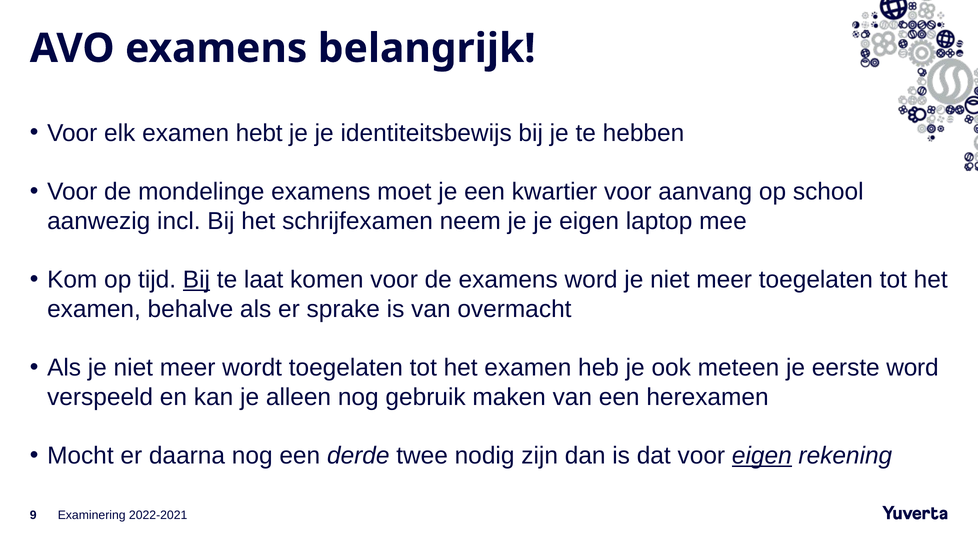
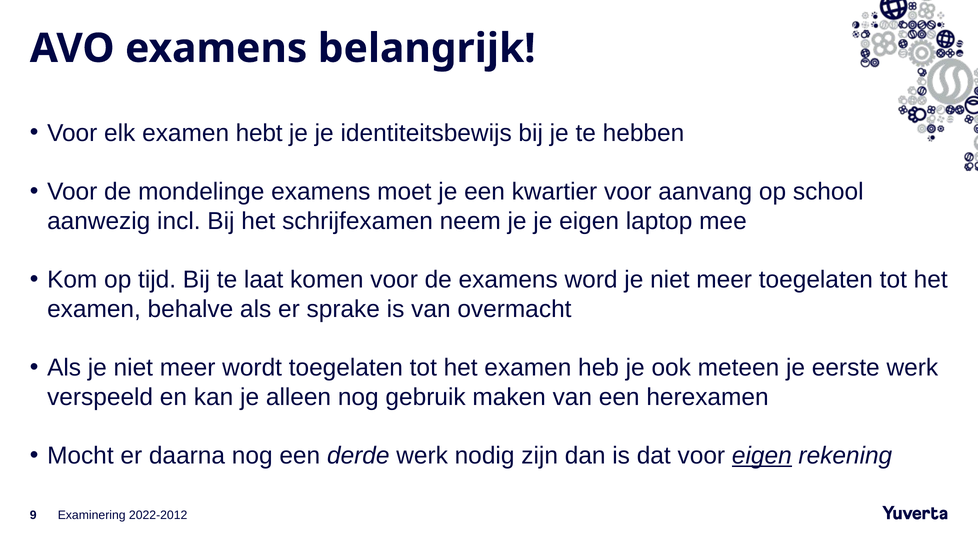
Bij at (196, 280) underline: present -> none
eerste word: word -> werk
derde twee: twee -> werk
2022-2021: 2022-2021 -> 2022-2012
